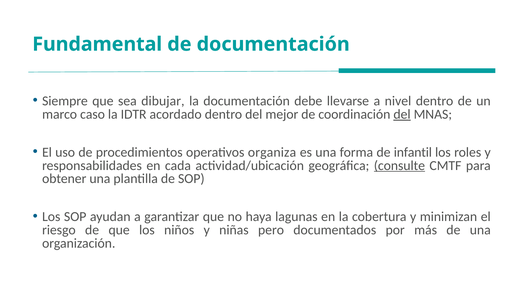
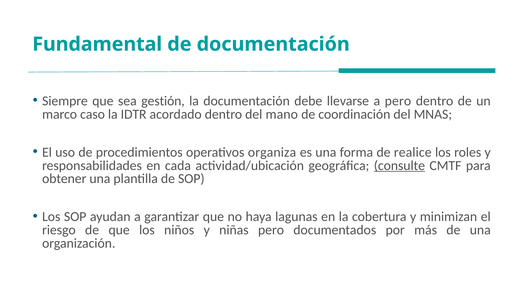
dibujar: dibujar -> gestión
a nivel: nivel -> pero
mejor: mejor -> mano
del at (402, 114) underline: present -> none
infantil: infantil -> realice
